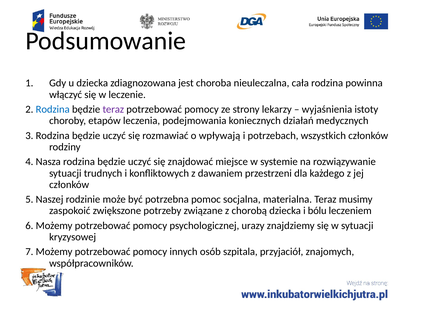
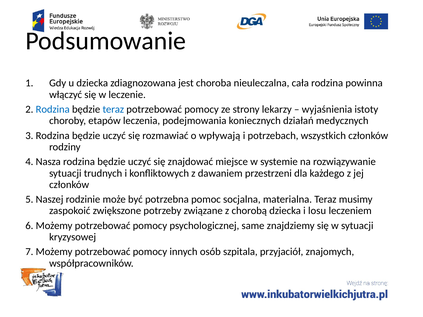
teraz at (113, 109) colour: purple -> blue
bólu: bólu -> losu
urazy: urazy -> same
